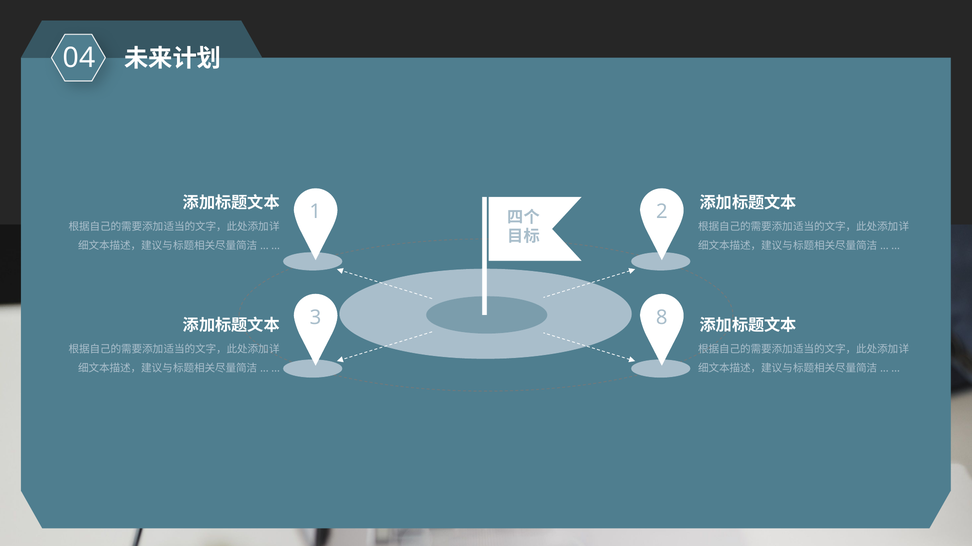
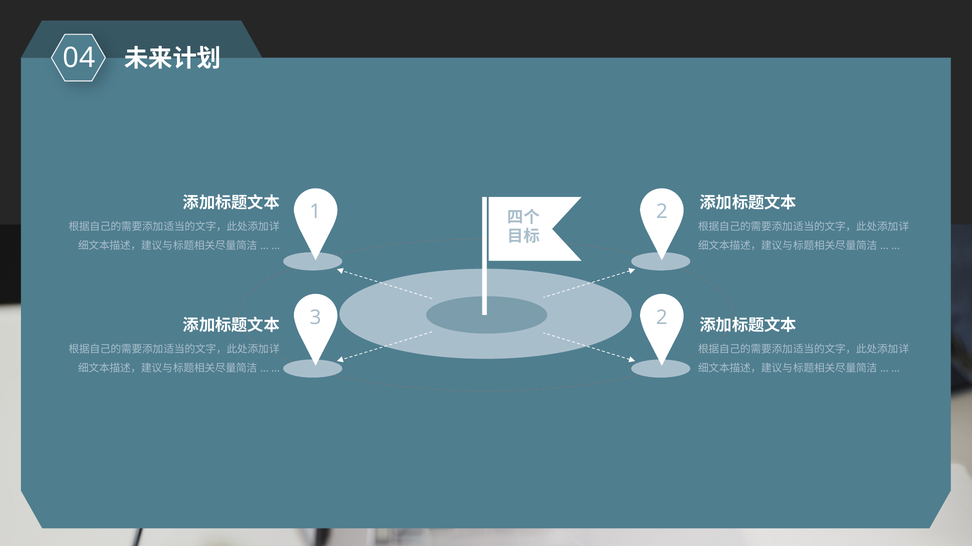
3 8: 8 -> 2
